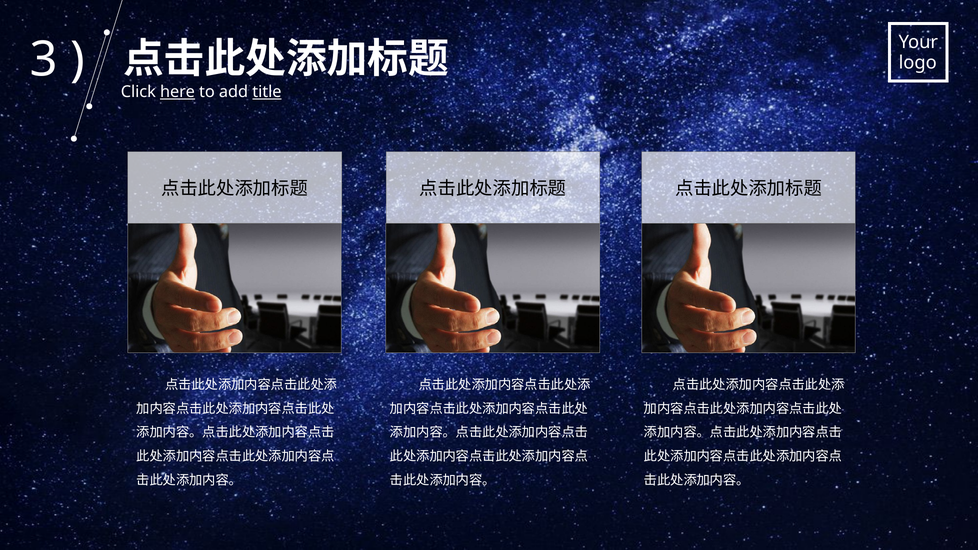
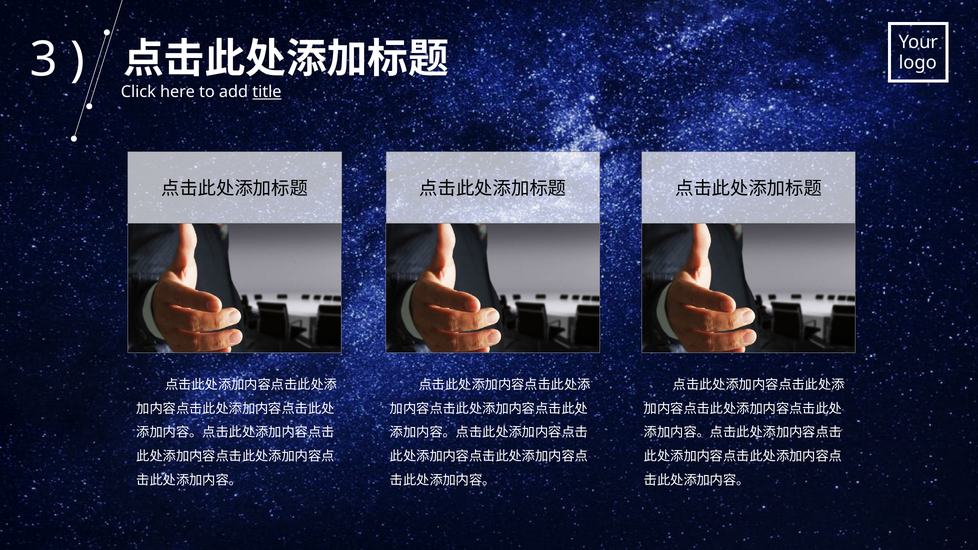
here underline: present -> none
